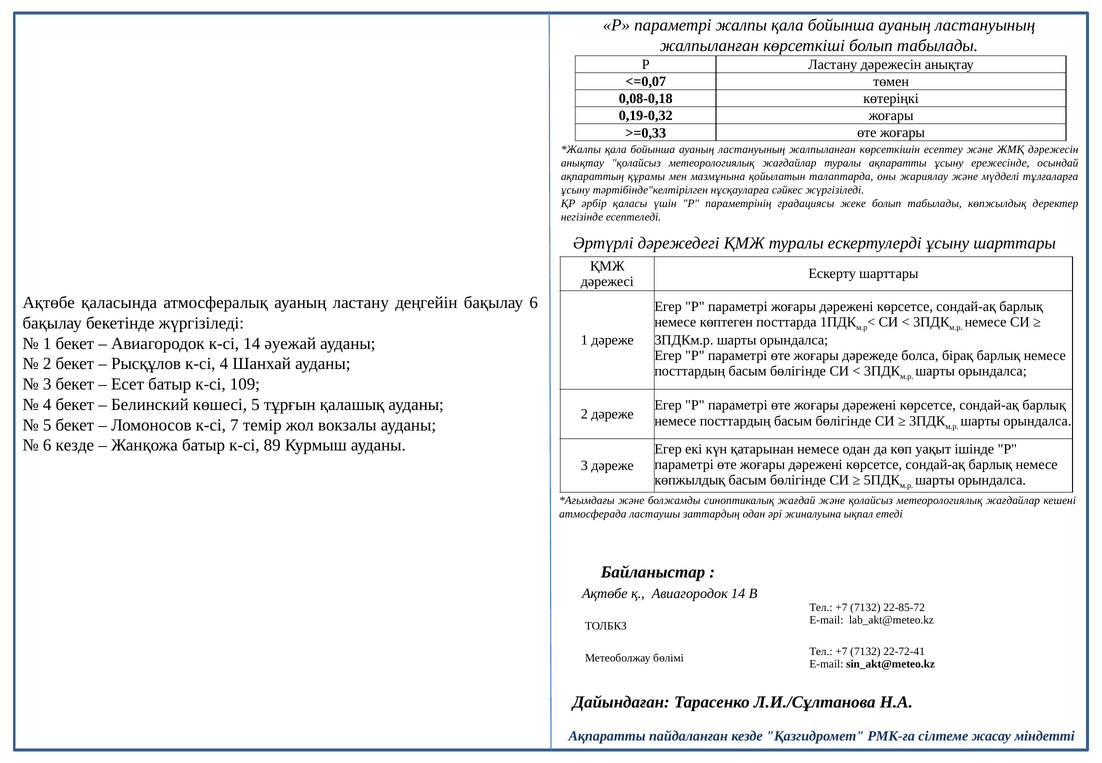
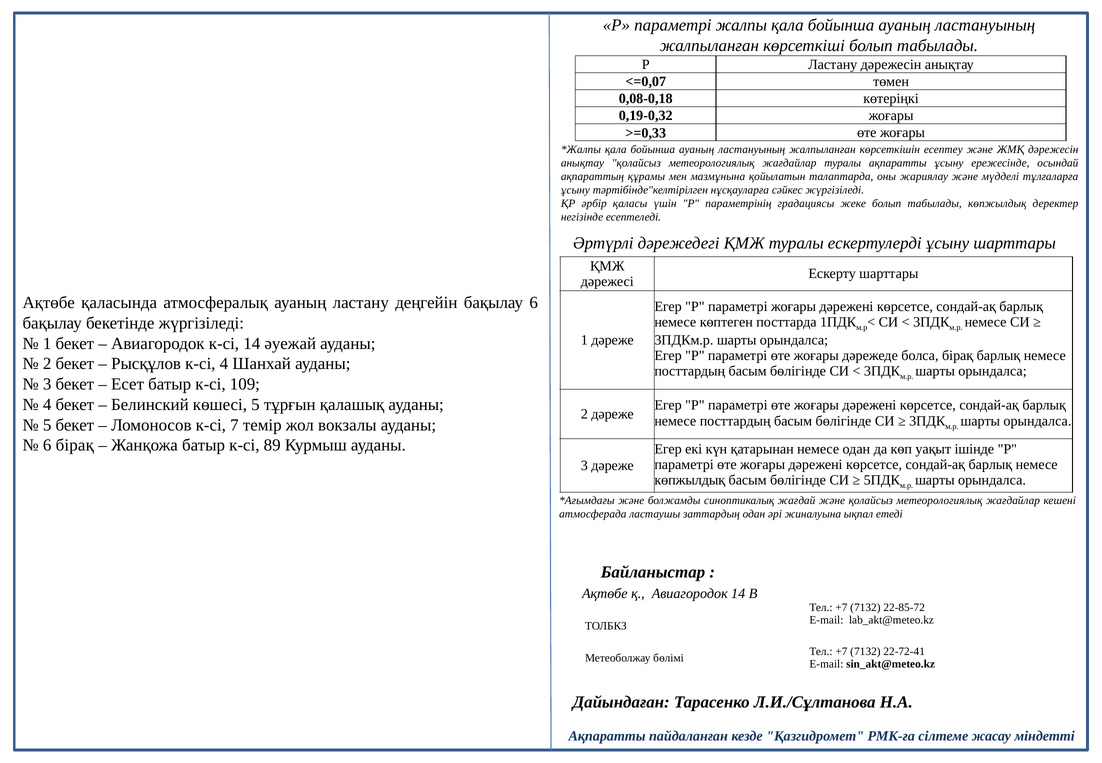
6 кезде: кезде -> бірақ
